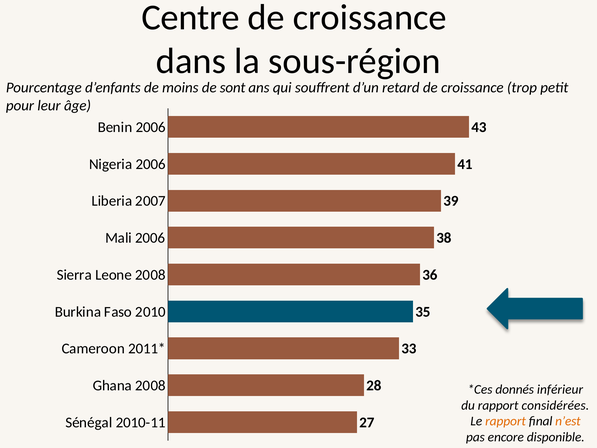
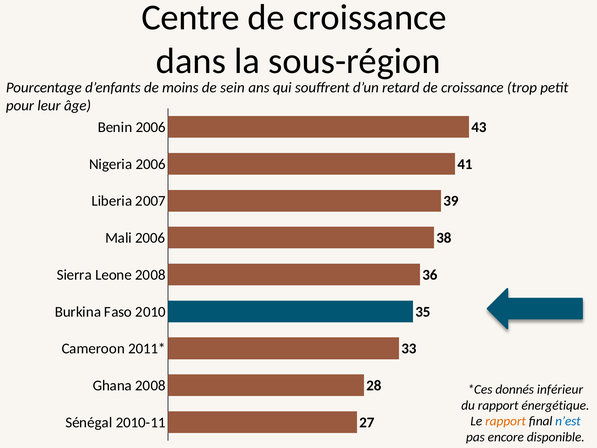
sont: sont -> sein
considérées: considérées -> énergétique
n’est colour: orange -> blue
